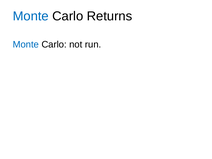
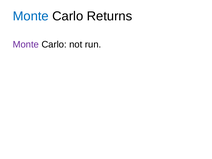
Monte at (26, 44) colour: blue -> purple
